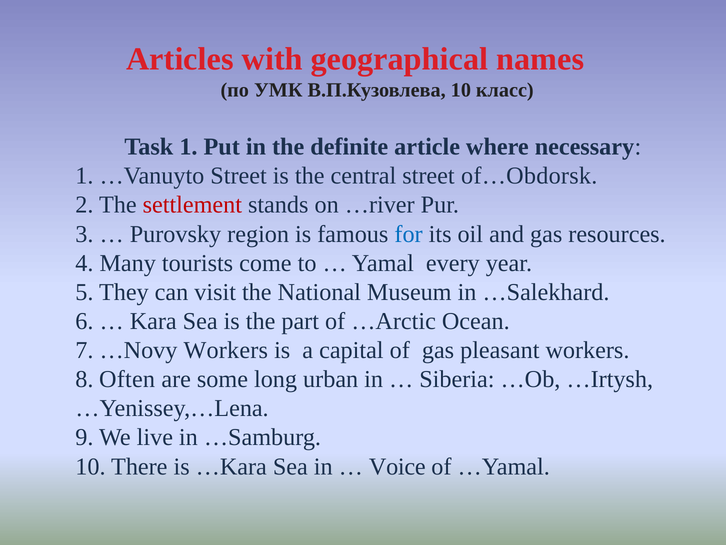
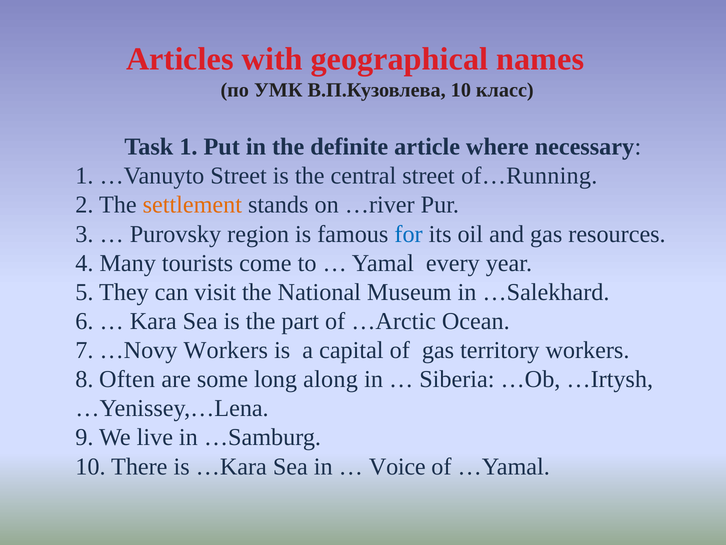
of…Obdorsk: of…Obdorsk -> of…Running
settlement colour: red -> orange
pleasant: pleasant -> territory
urban: urban -> along
